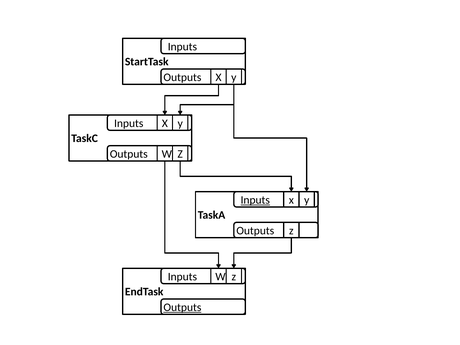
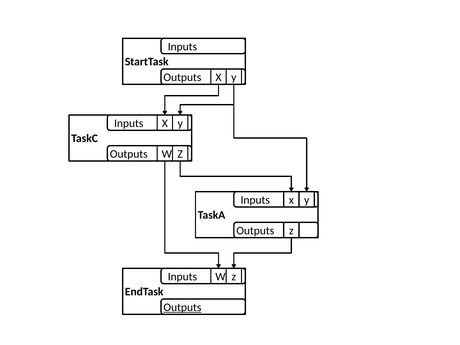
Inputs at (255, 200) underline: present -> none
